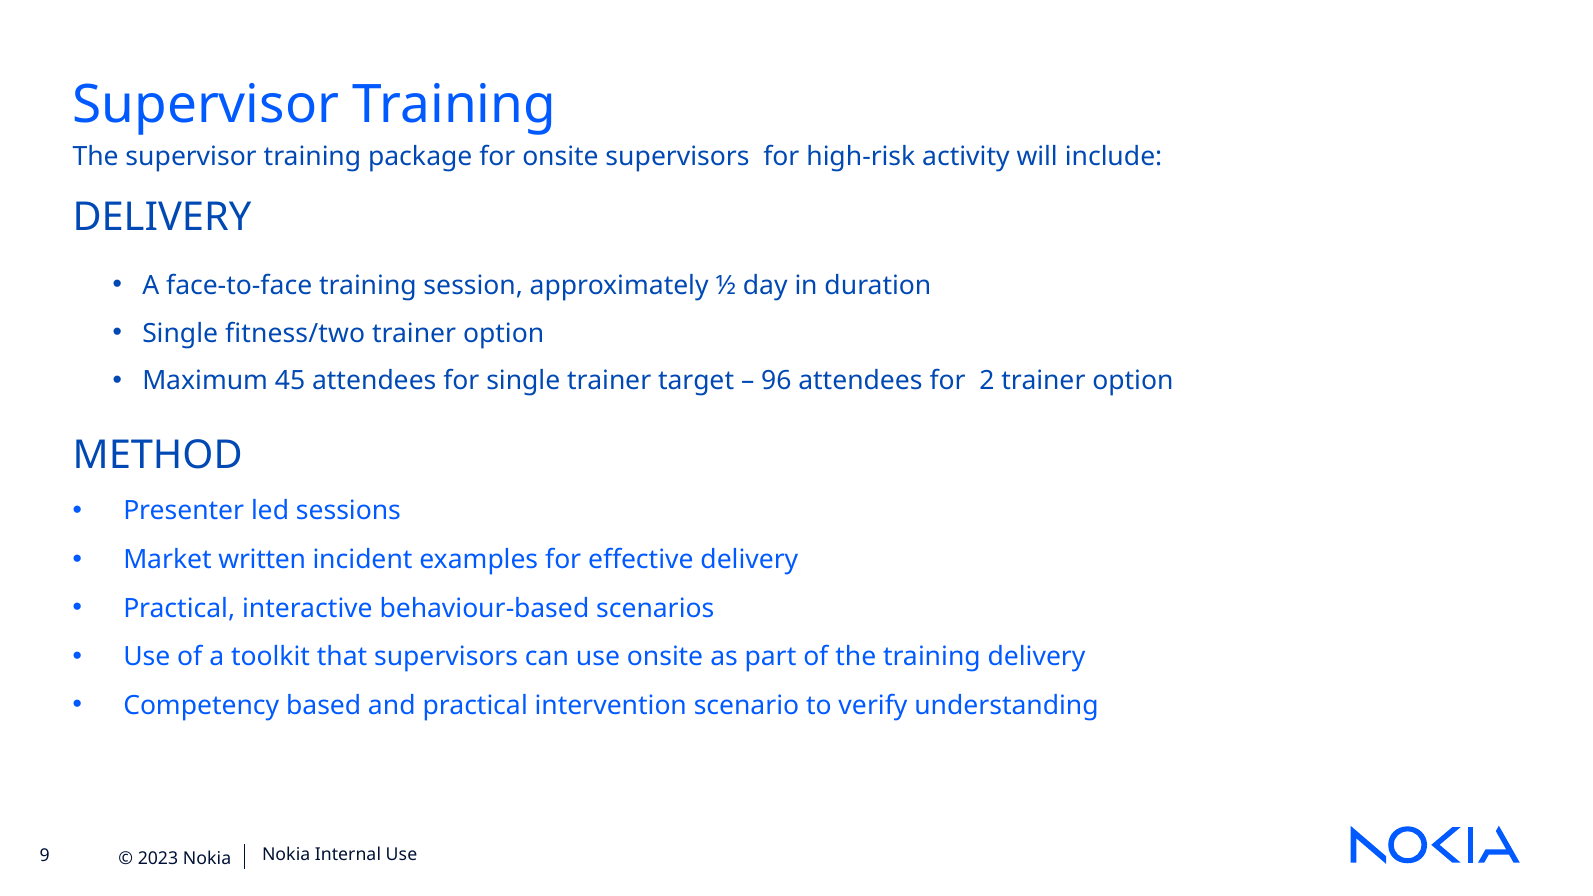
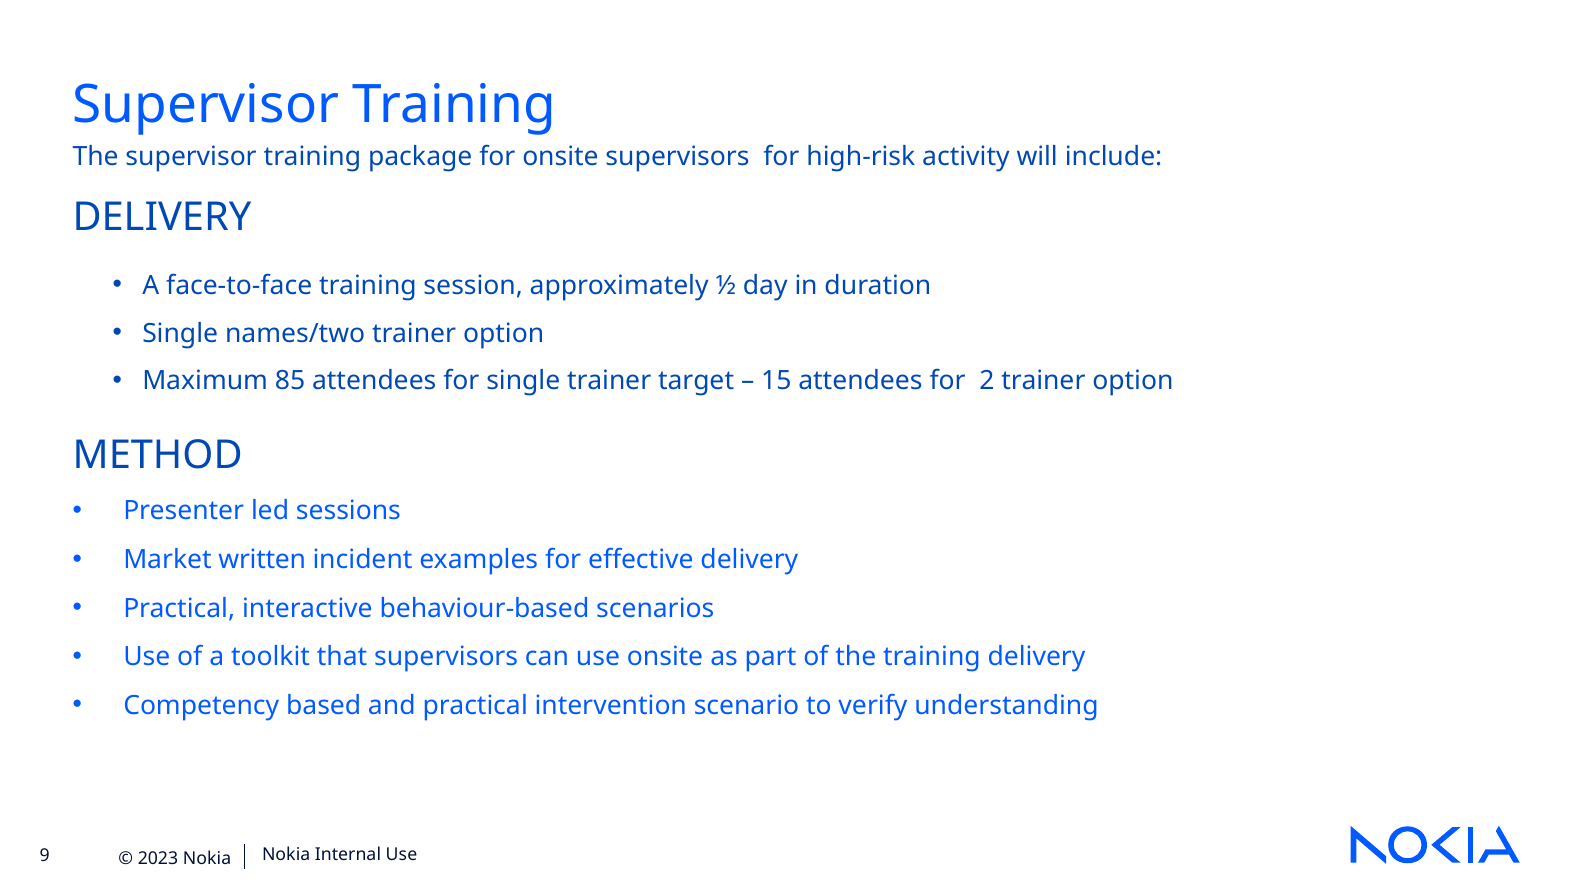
fitness/two: fitness/two -> names/two
45: 45 -> 85
96: 96 -> 15
